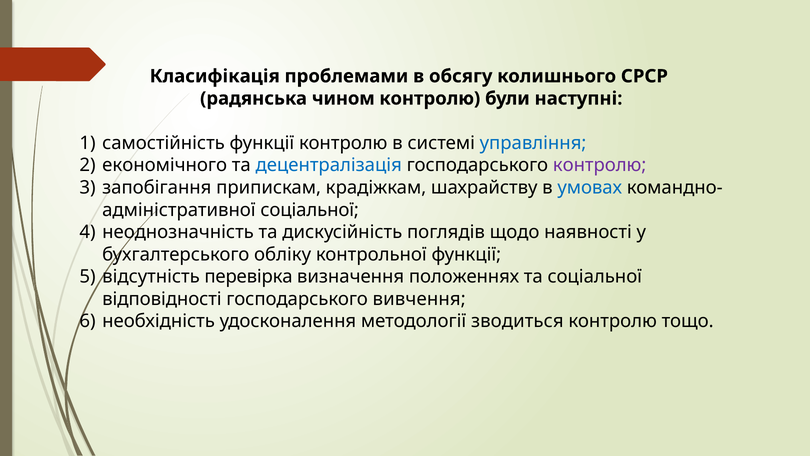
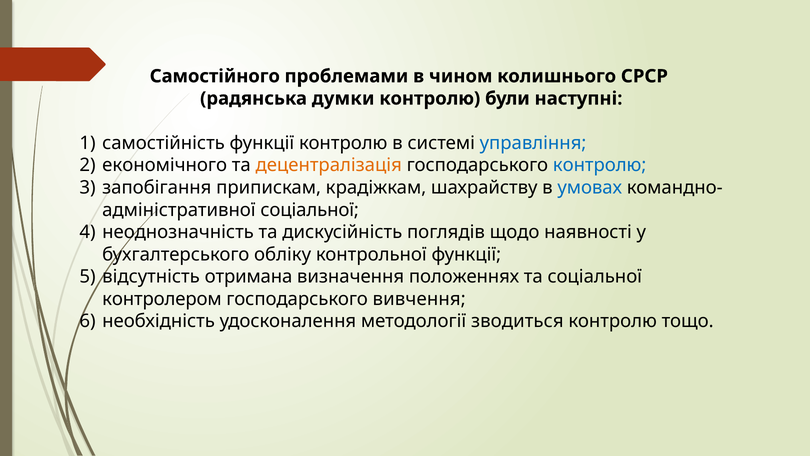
Класифікація: Класифікація -> Самостійного
обсягу: обсягу -> чином
чином: чином -> думки
децентралізація colour: blue -> orange
контролю at (600, 165) colour: purple -> blue
перевірка: перевірка -> отримана
відповідності: відповідності -> контролером
